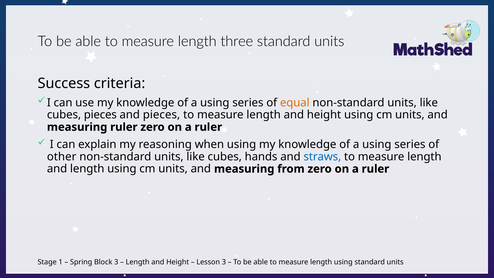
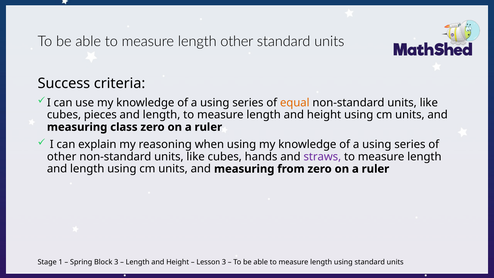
length three: three -> other
pieces at (161, 115): pieces -> length
measuring ruler: ruler -> class
straws colour: blue -> purple
